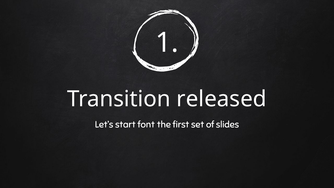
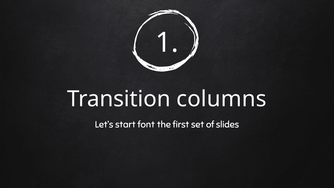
released: released -> columns
